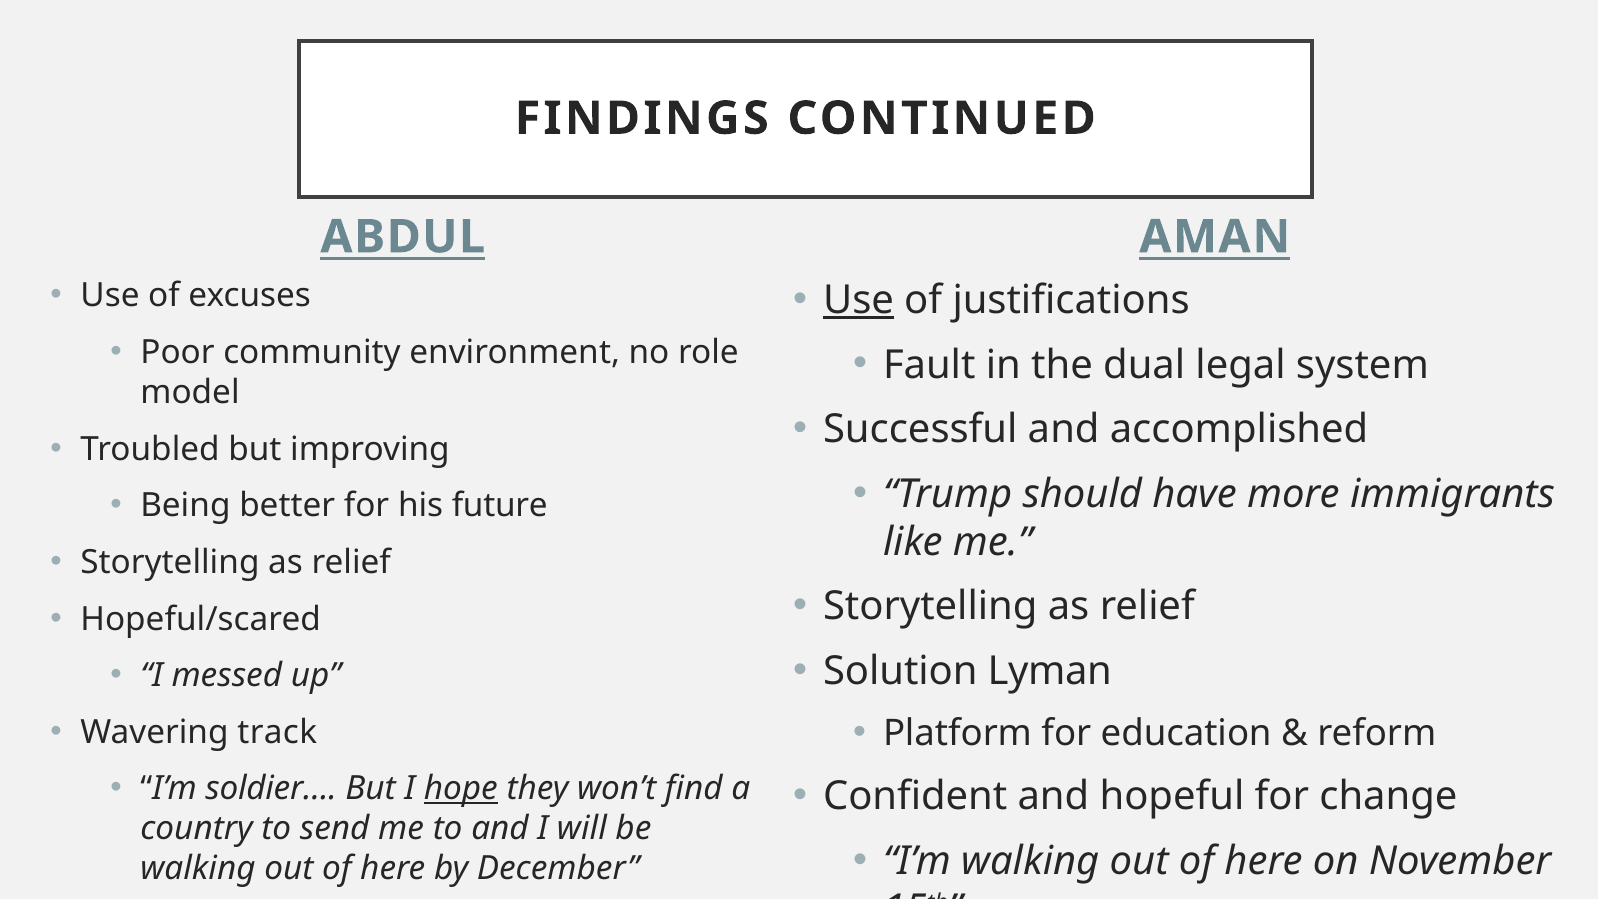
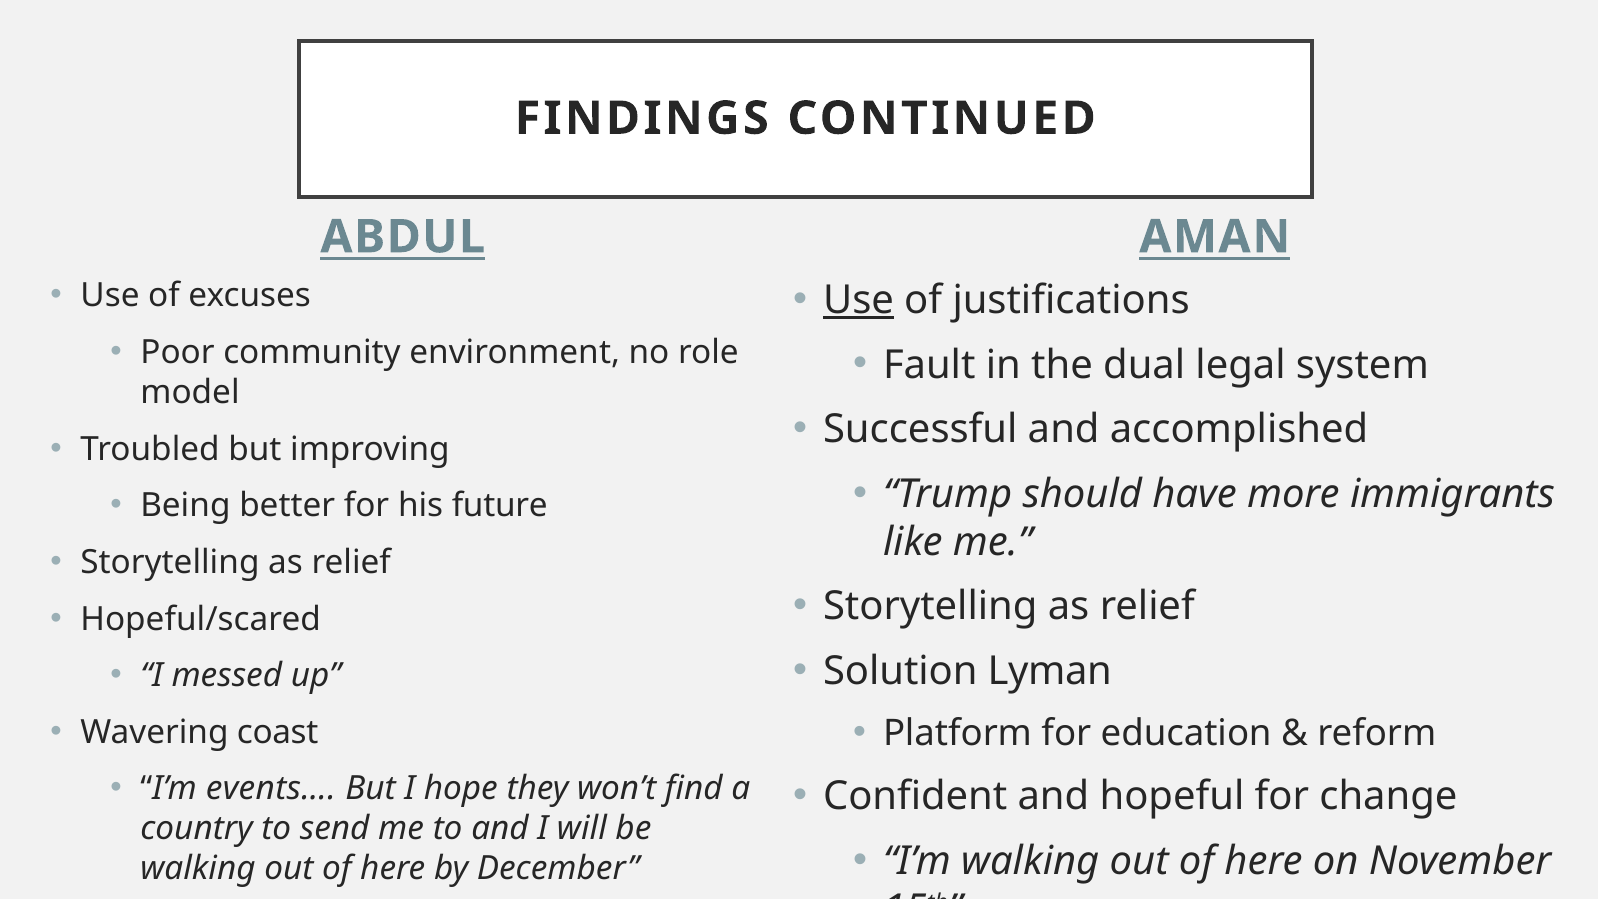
track: track -> coast
soldier…: soldier… -> events…
hope underline: present -> none
